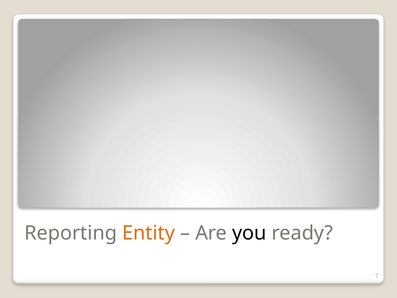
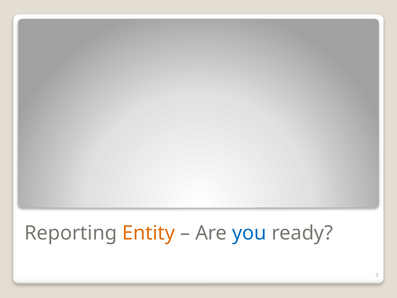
you colour: black -> blue
